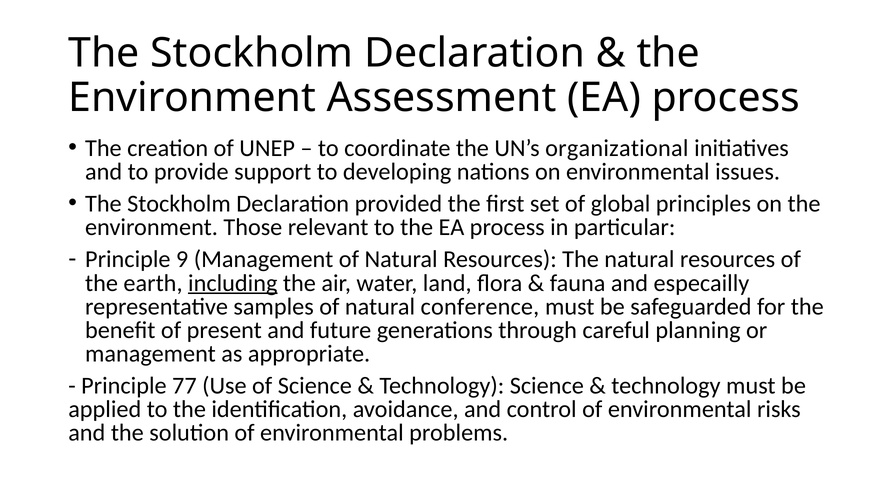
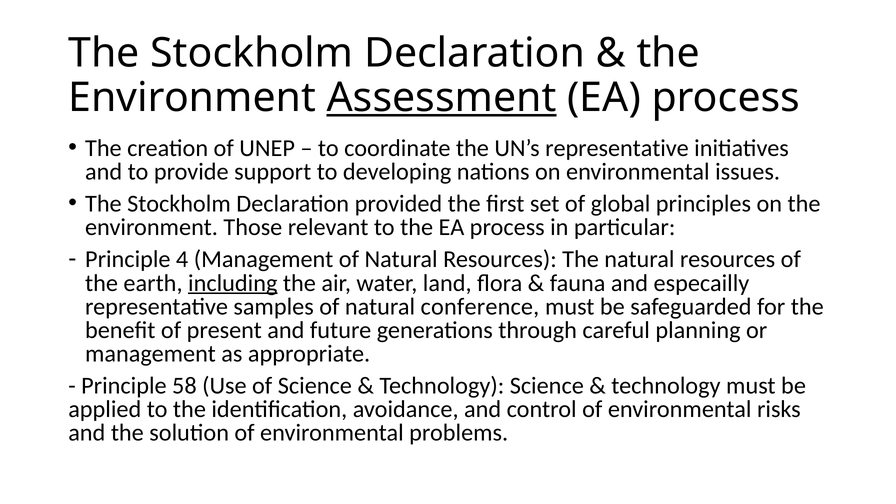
Assessment underline: none -> present
UN’s organizational: organizational -> representative
9: 9 -> 4
77: 77 -> 58
